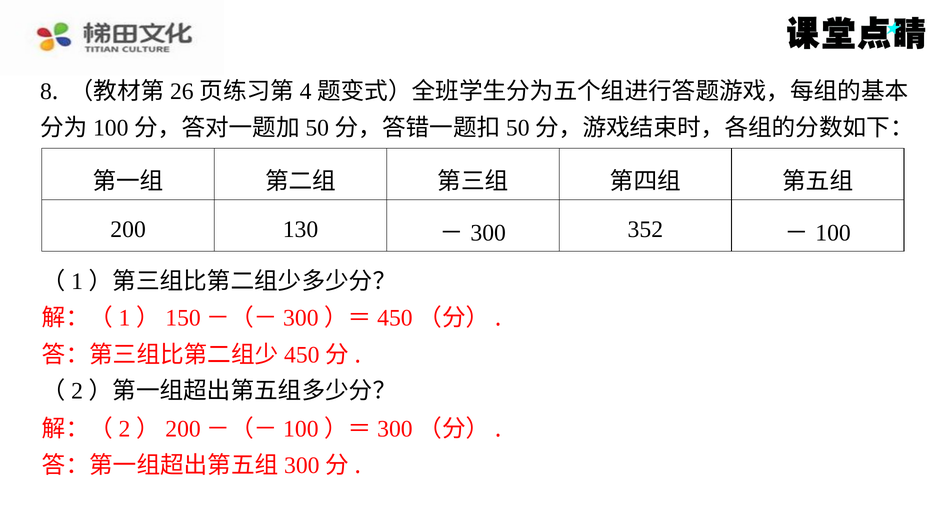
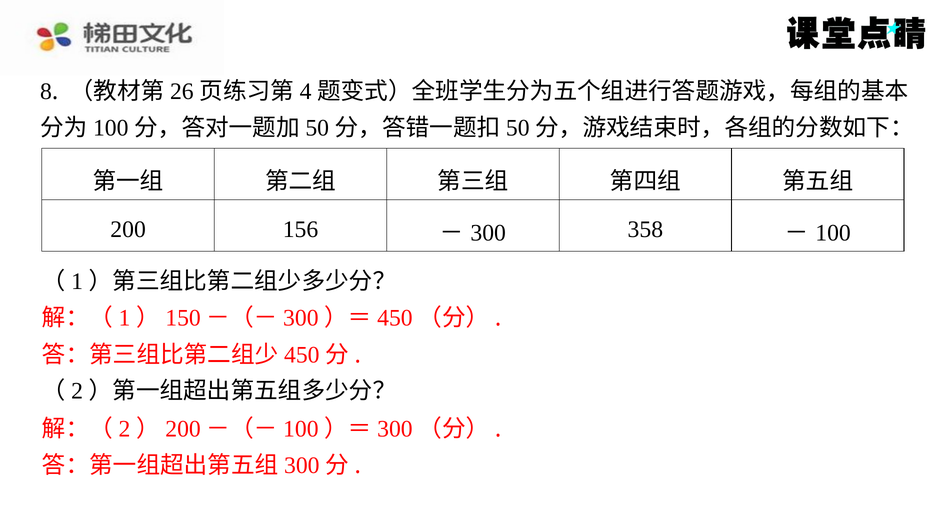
130: 130 -> 156
352: 352 -> 358
